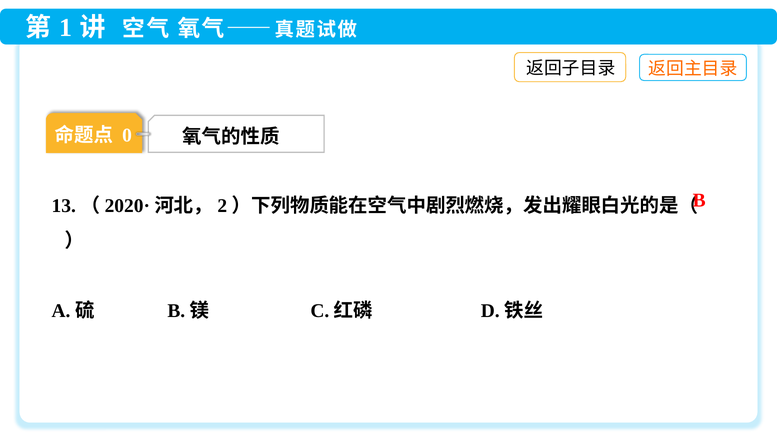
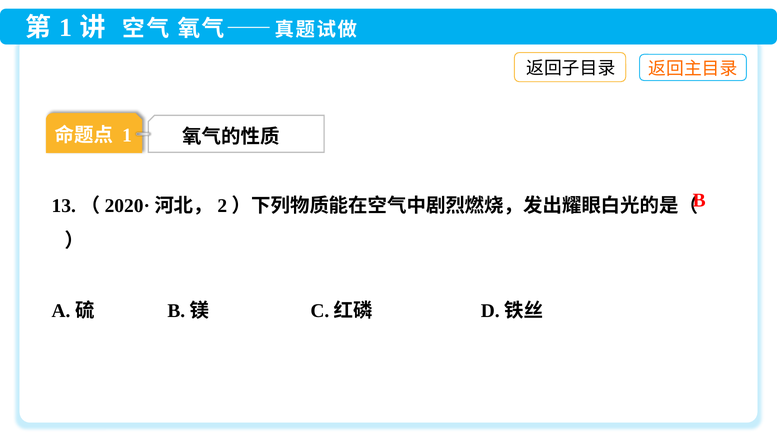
0 at (127, 135): 0 -> 1
